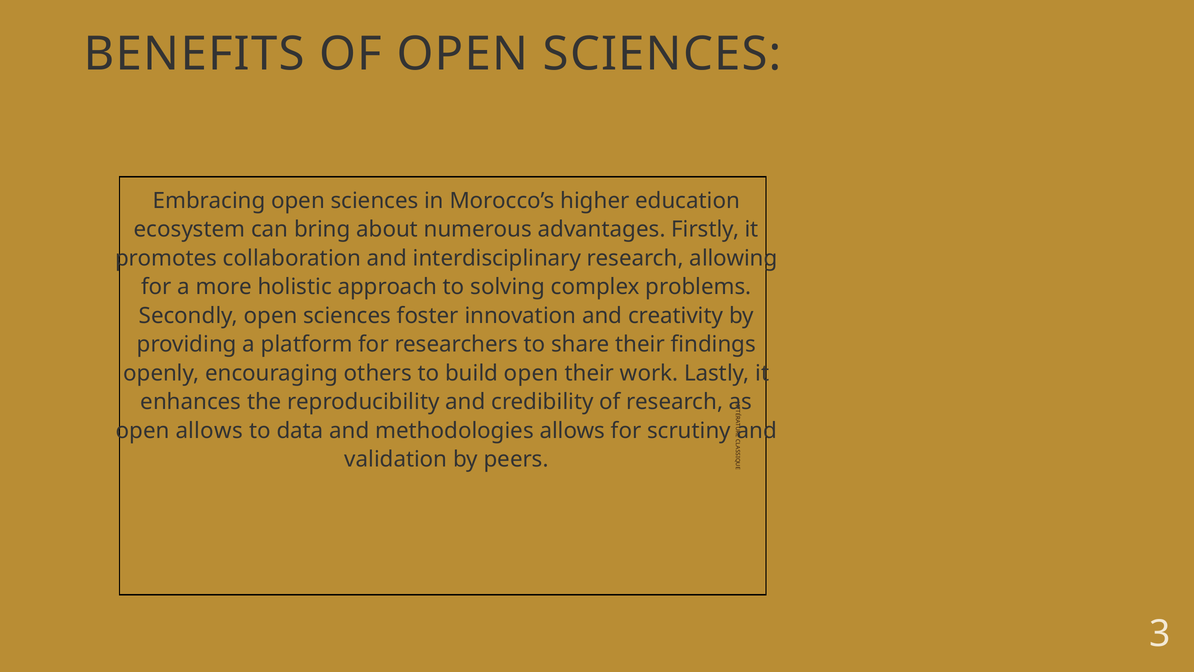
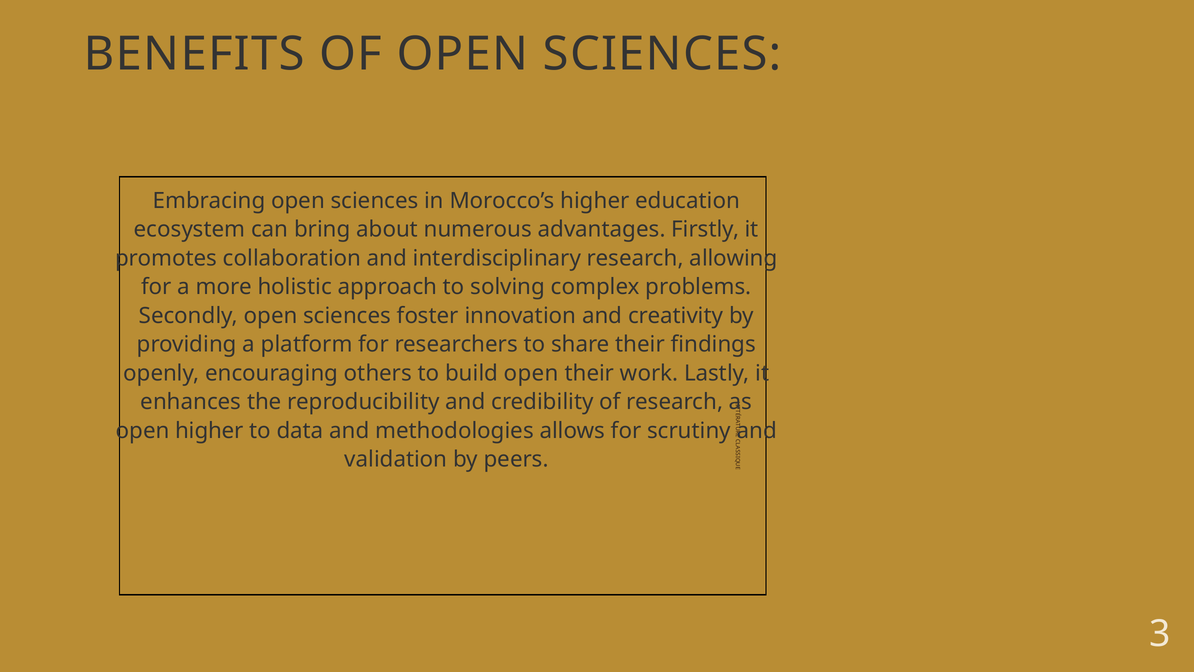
open allows: allows -> higher
